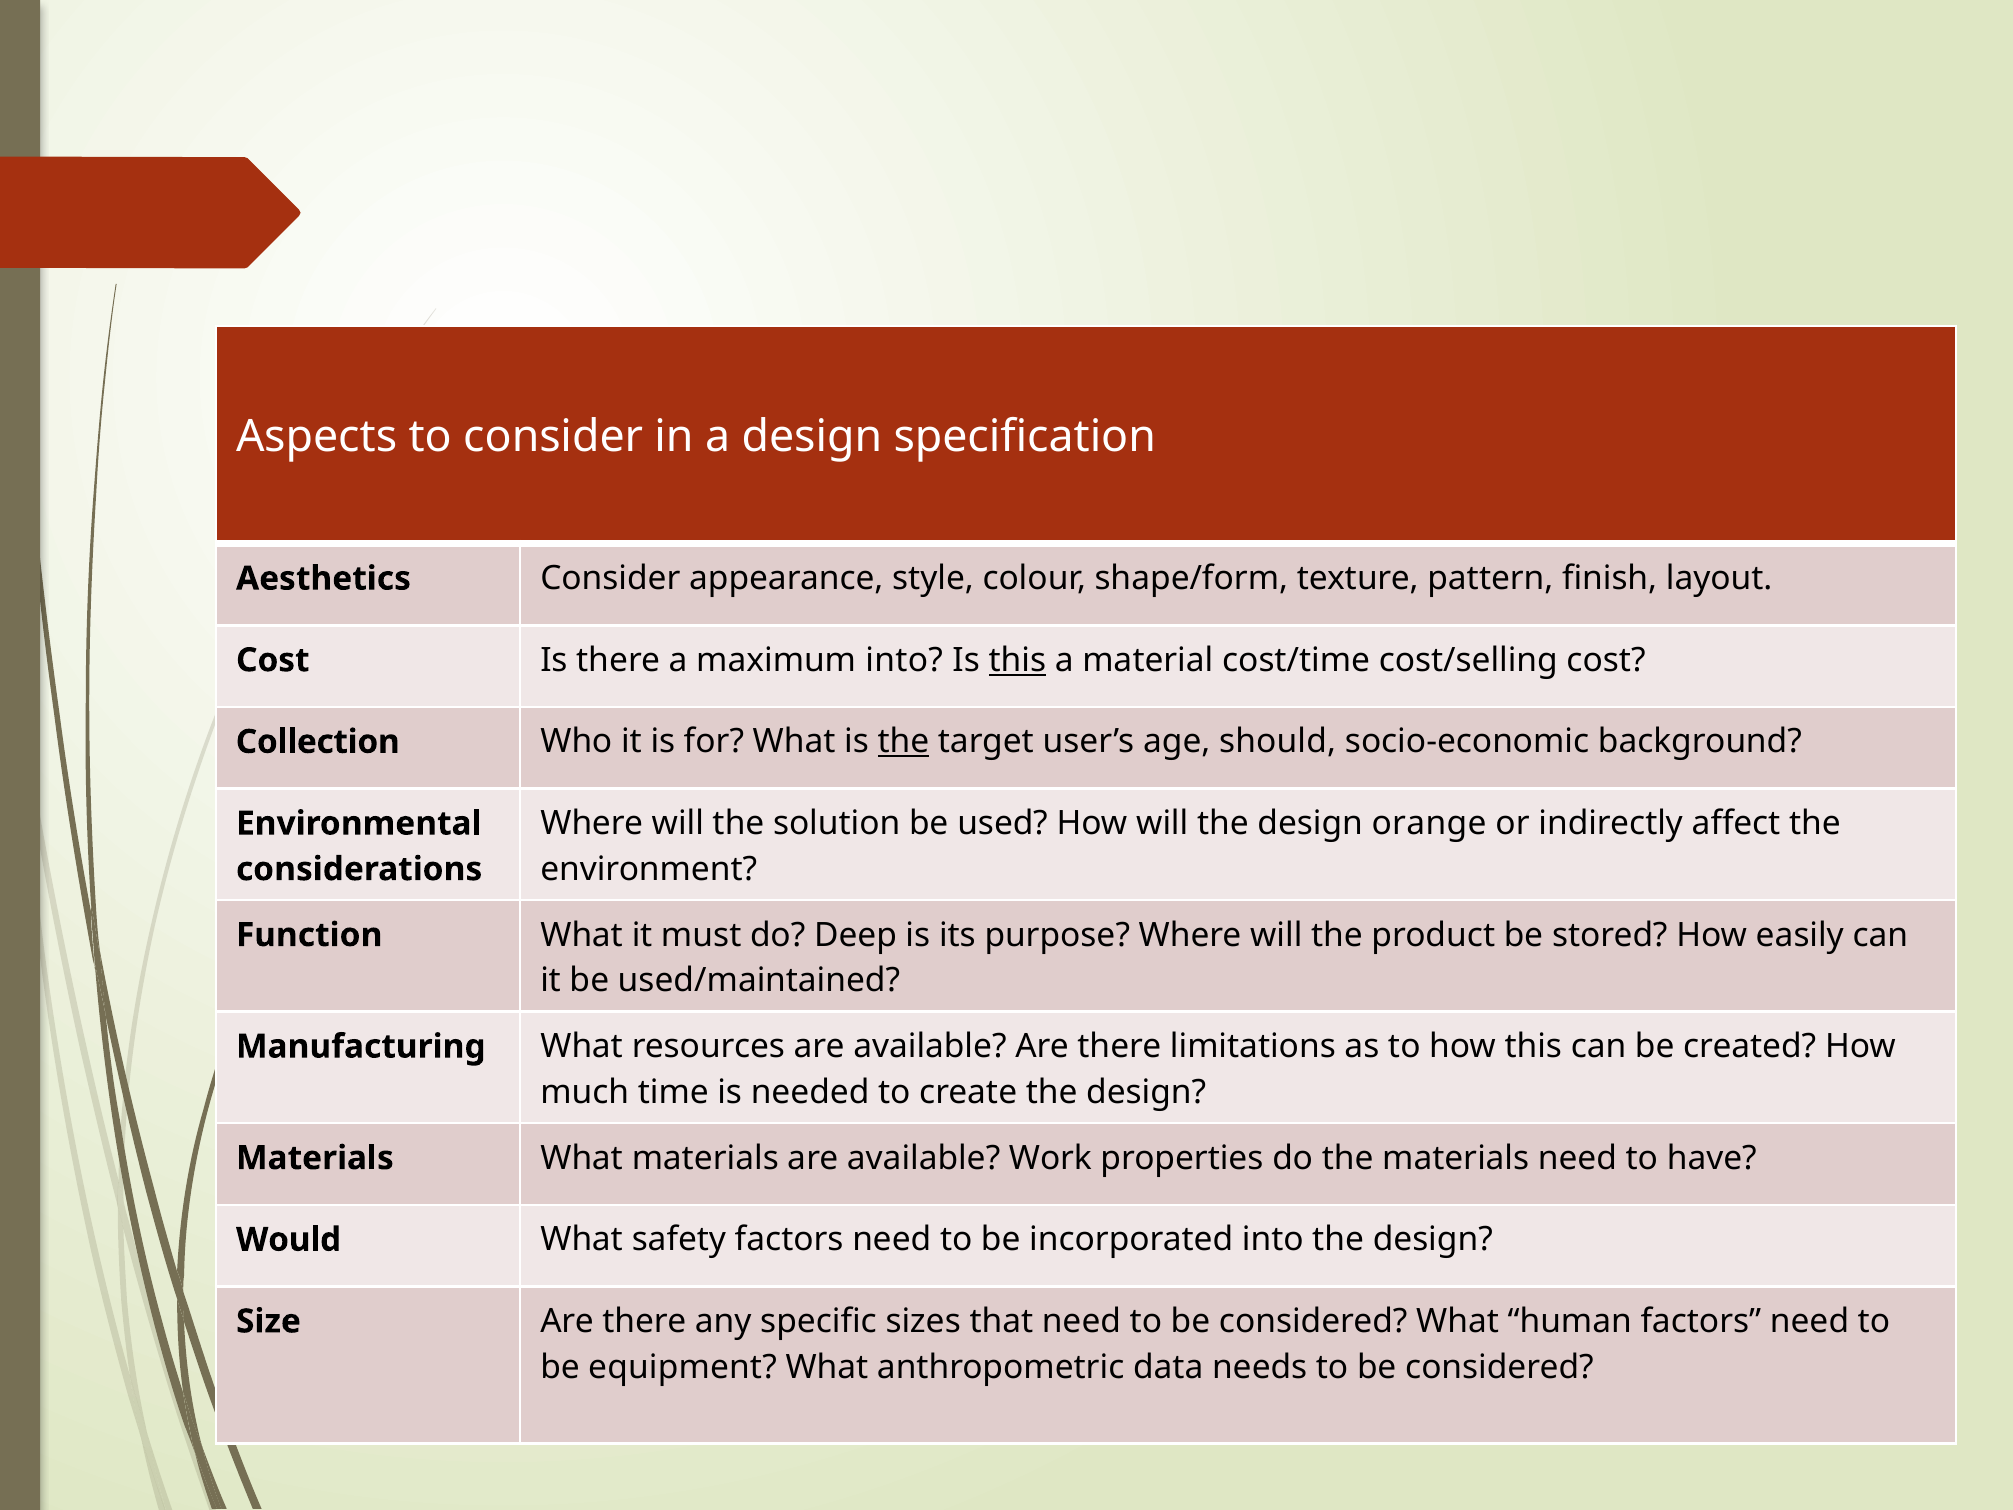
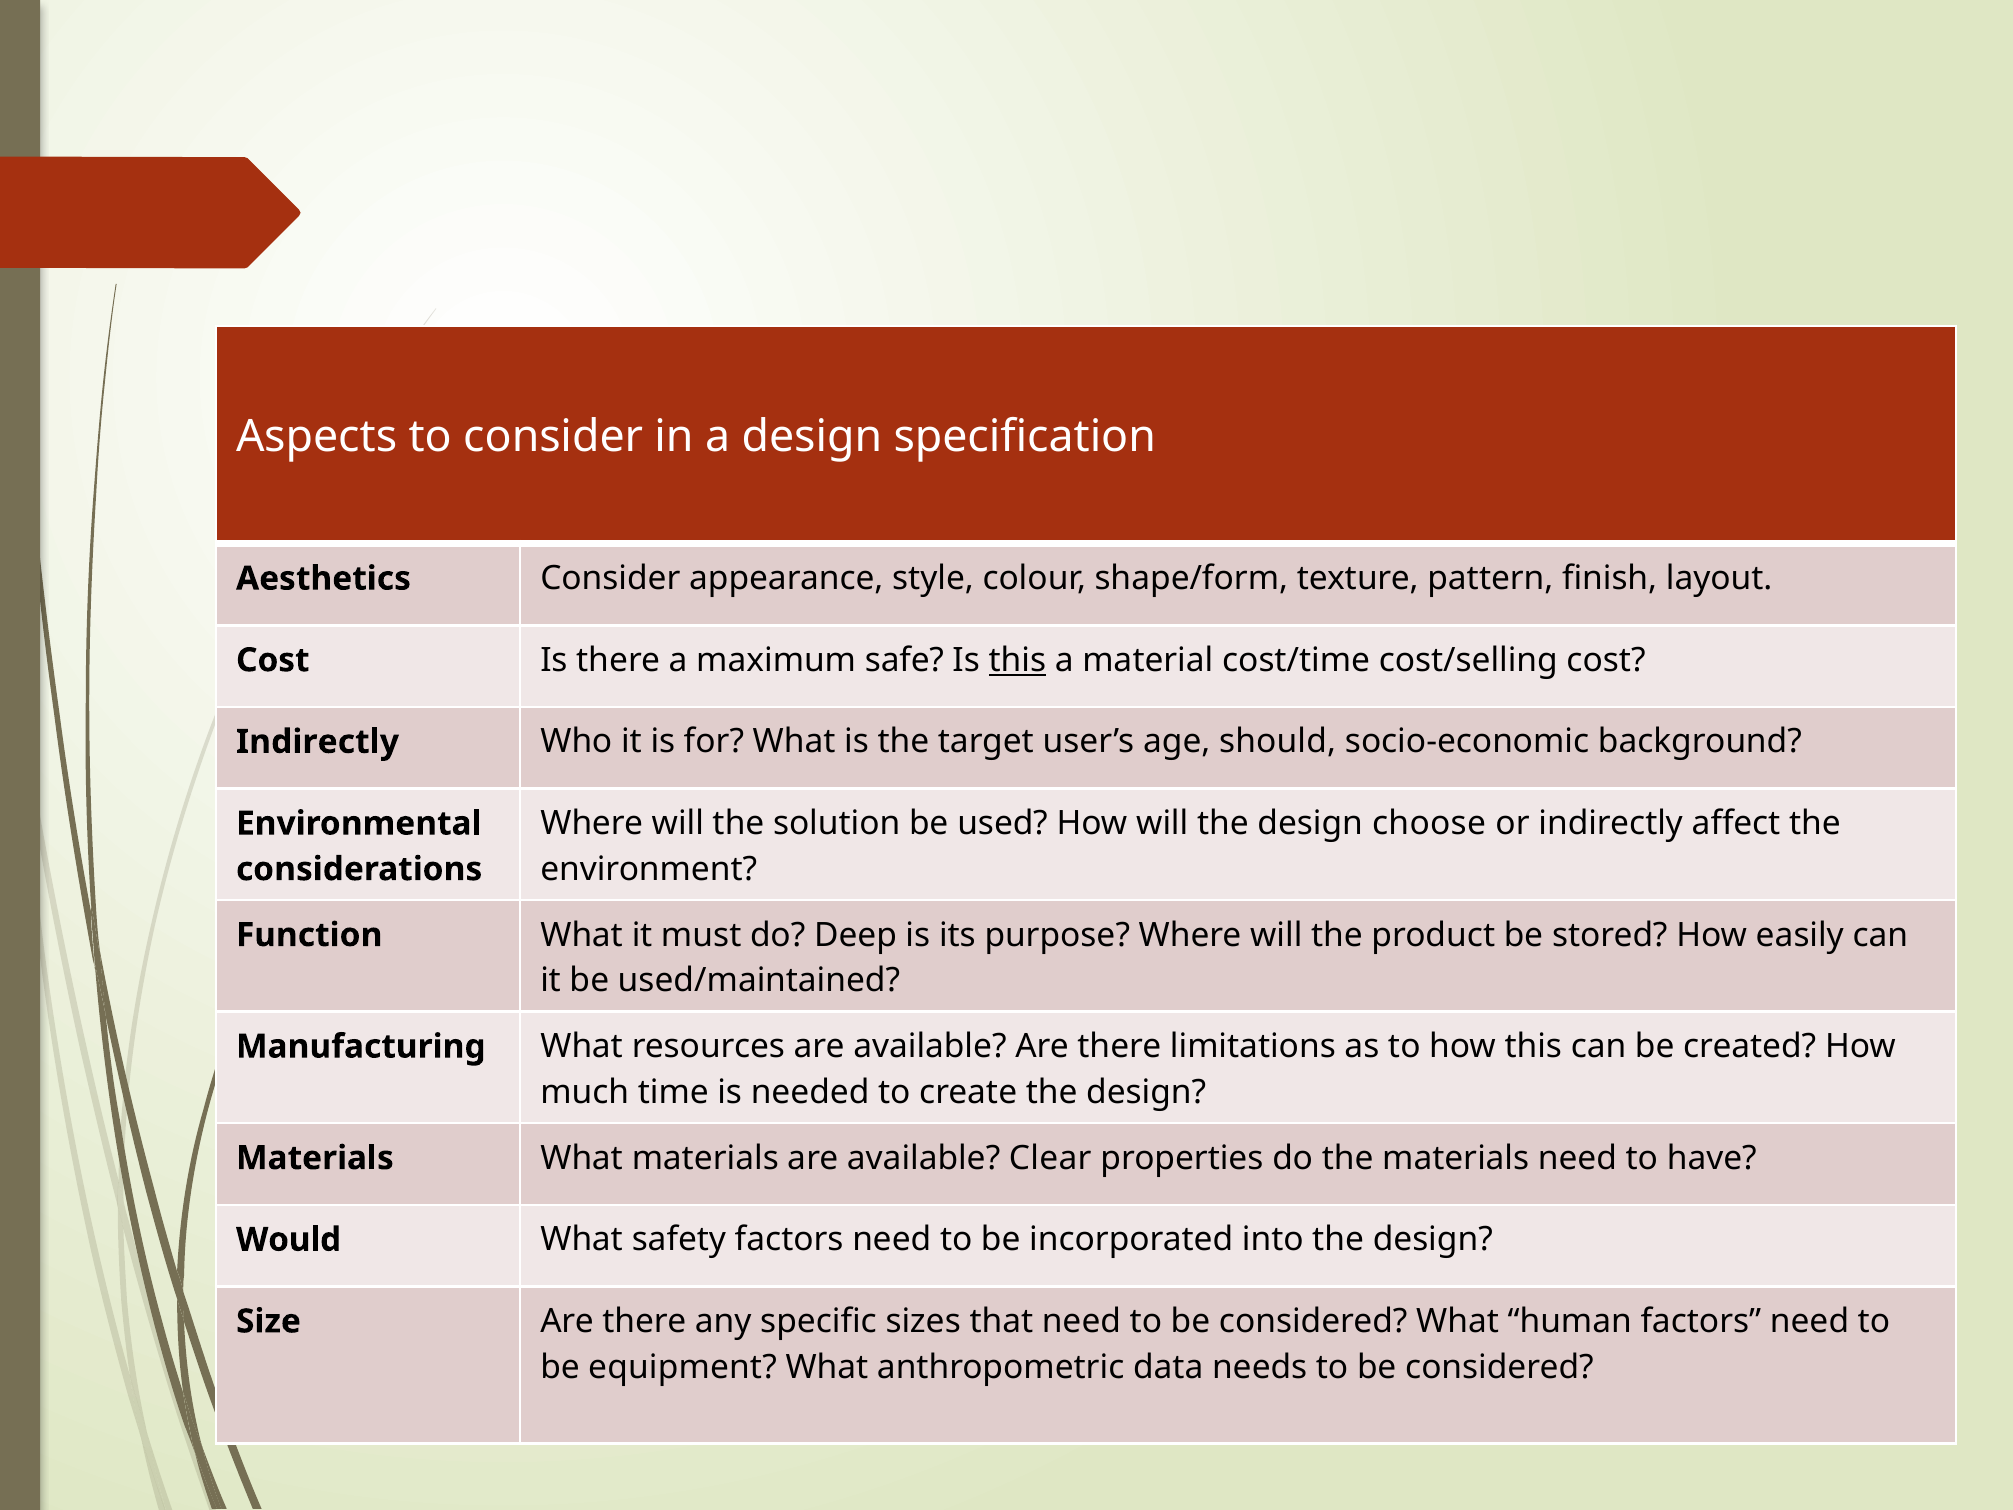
maximum into: into -> safe
Collection at (318, 742): Collection -> Indirectly
the at (903, 742) underline: present -> none
orange: orange -> choose
Work: Work -> Clear
